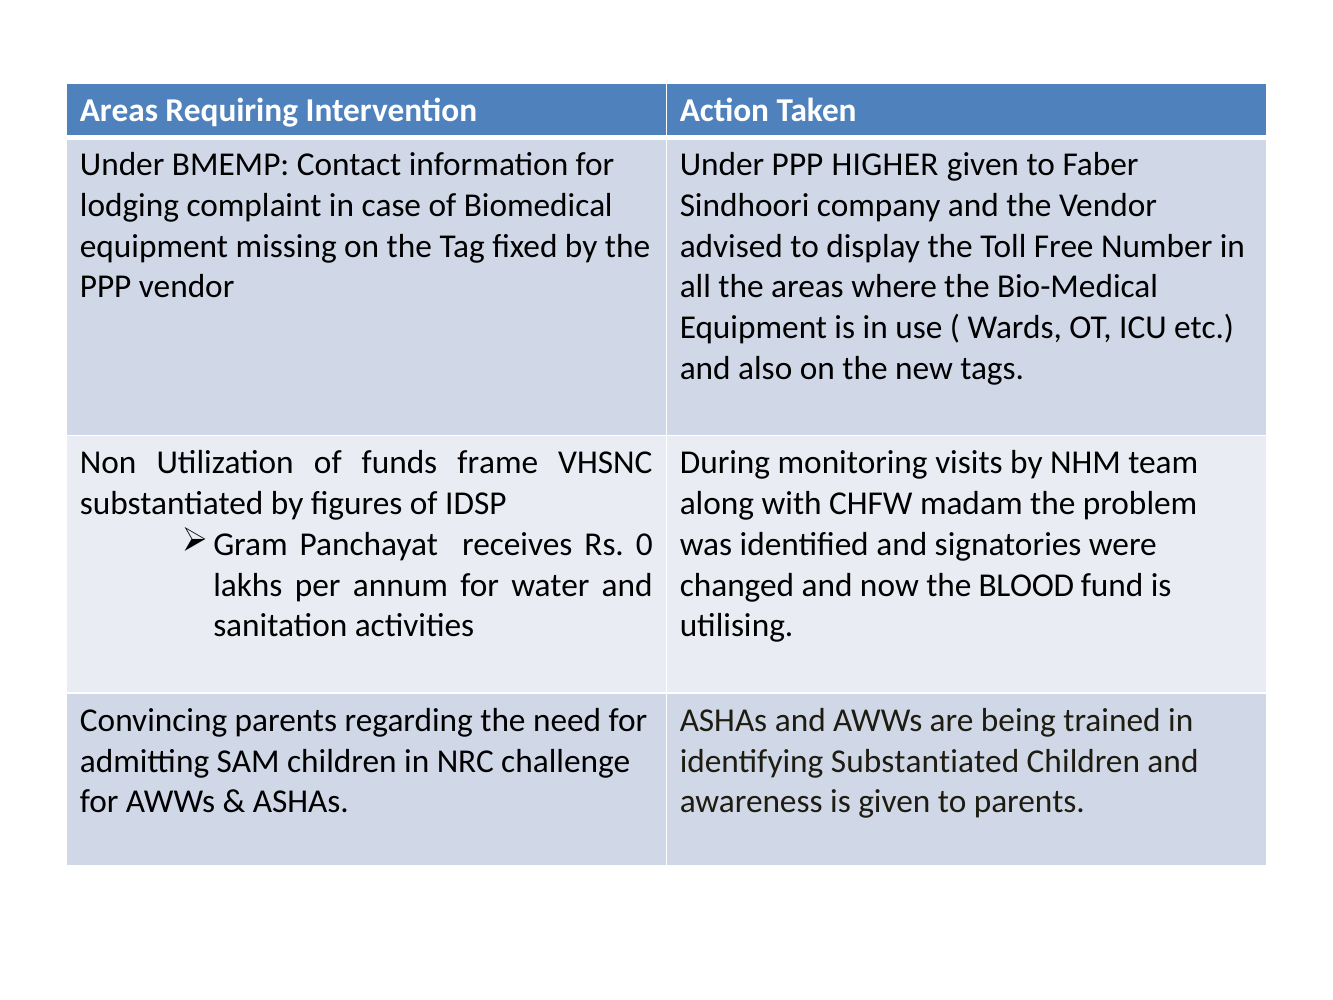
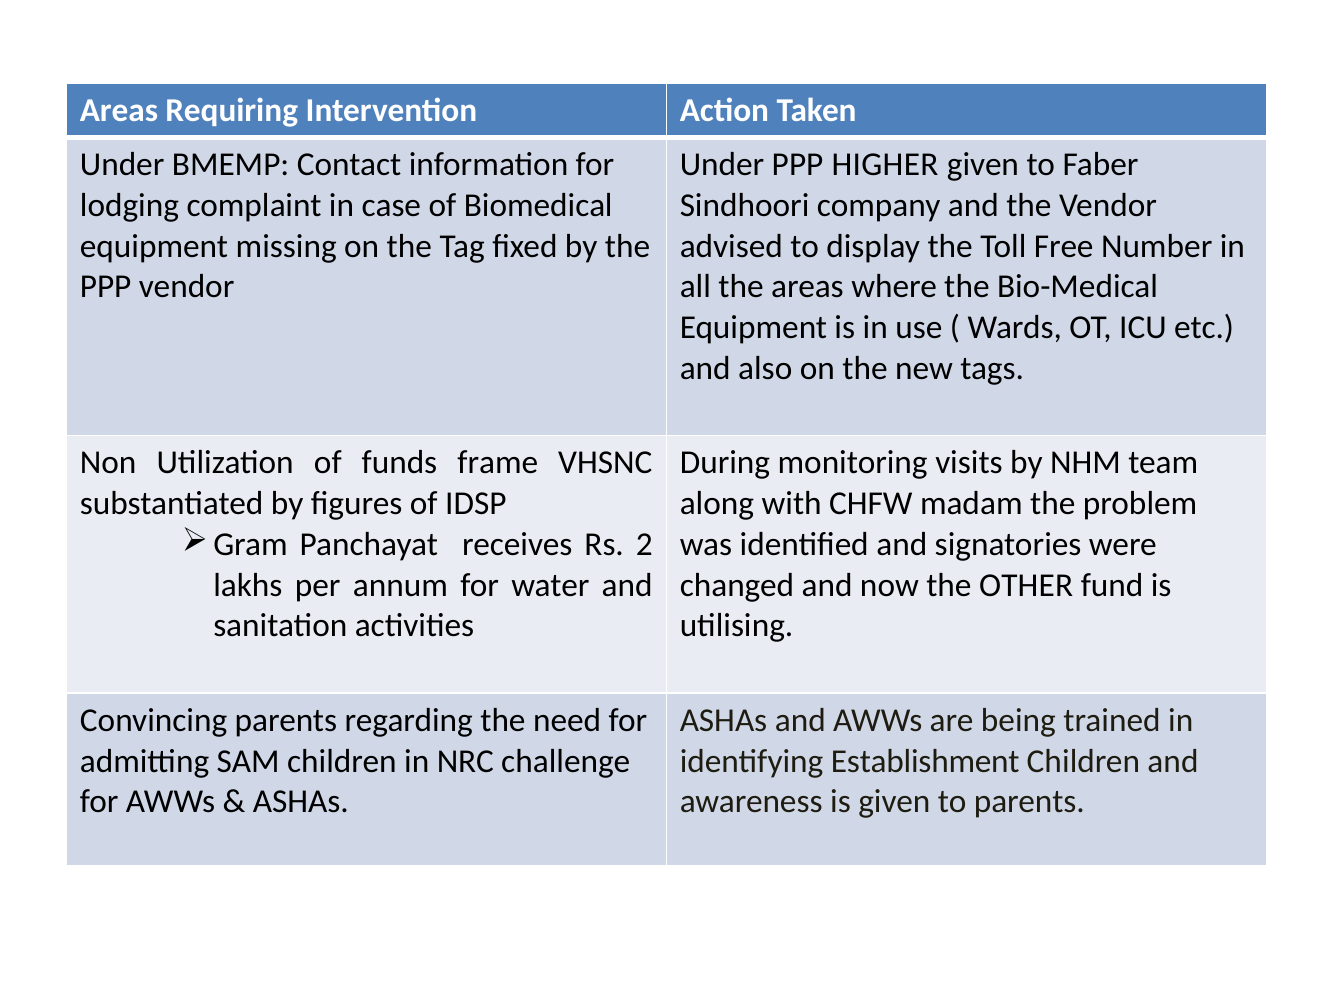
0: 0 -> 2
BLOOD: BLOOD -> OTHER
identifying Substantiated: Substantiated -> Establishment
